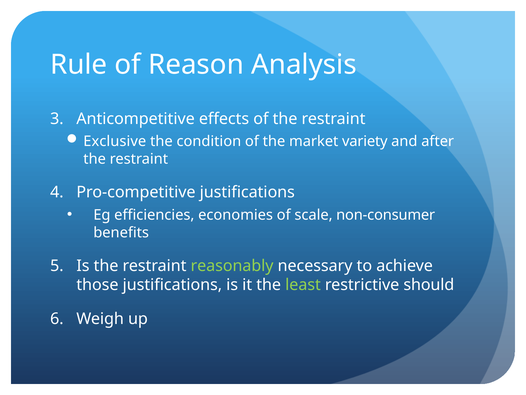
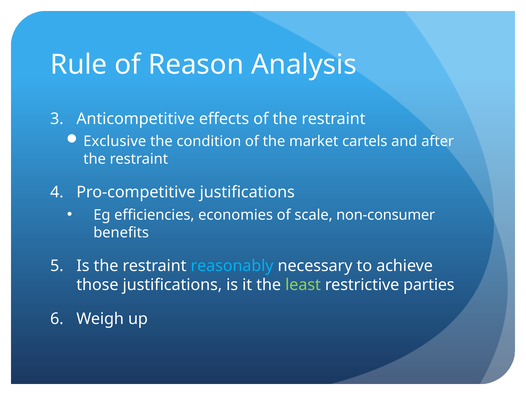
variety: variety -> cartels
reasonably colour: light green -> light blue
should: should -> parties
